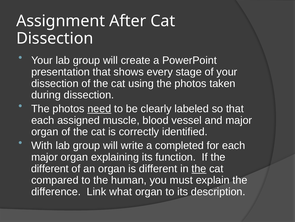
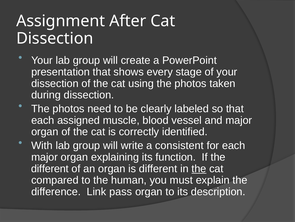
need underline: present -> none
completed: completed -> consistent
what: what -> pass
